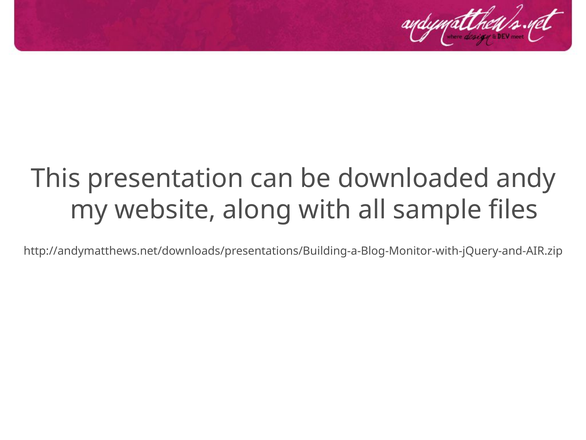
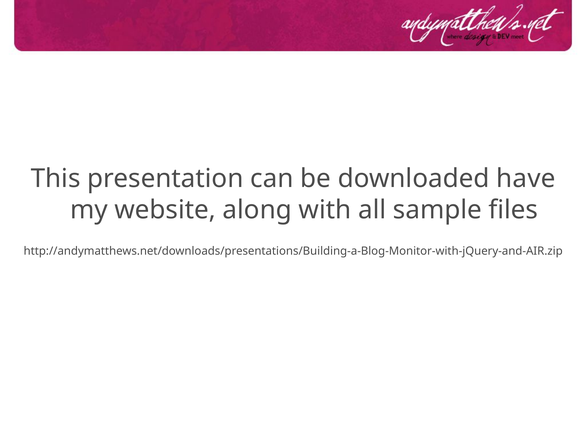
andy: andy -> have
